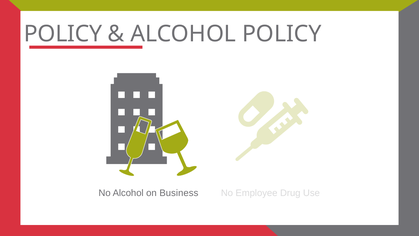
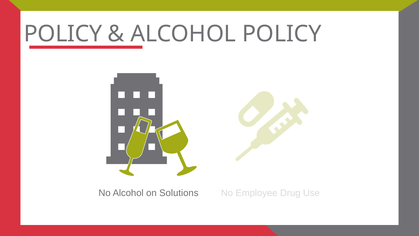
Business: Business -> Solutions
